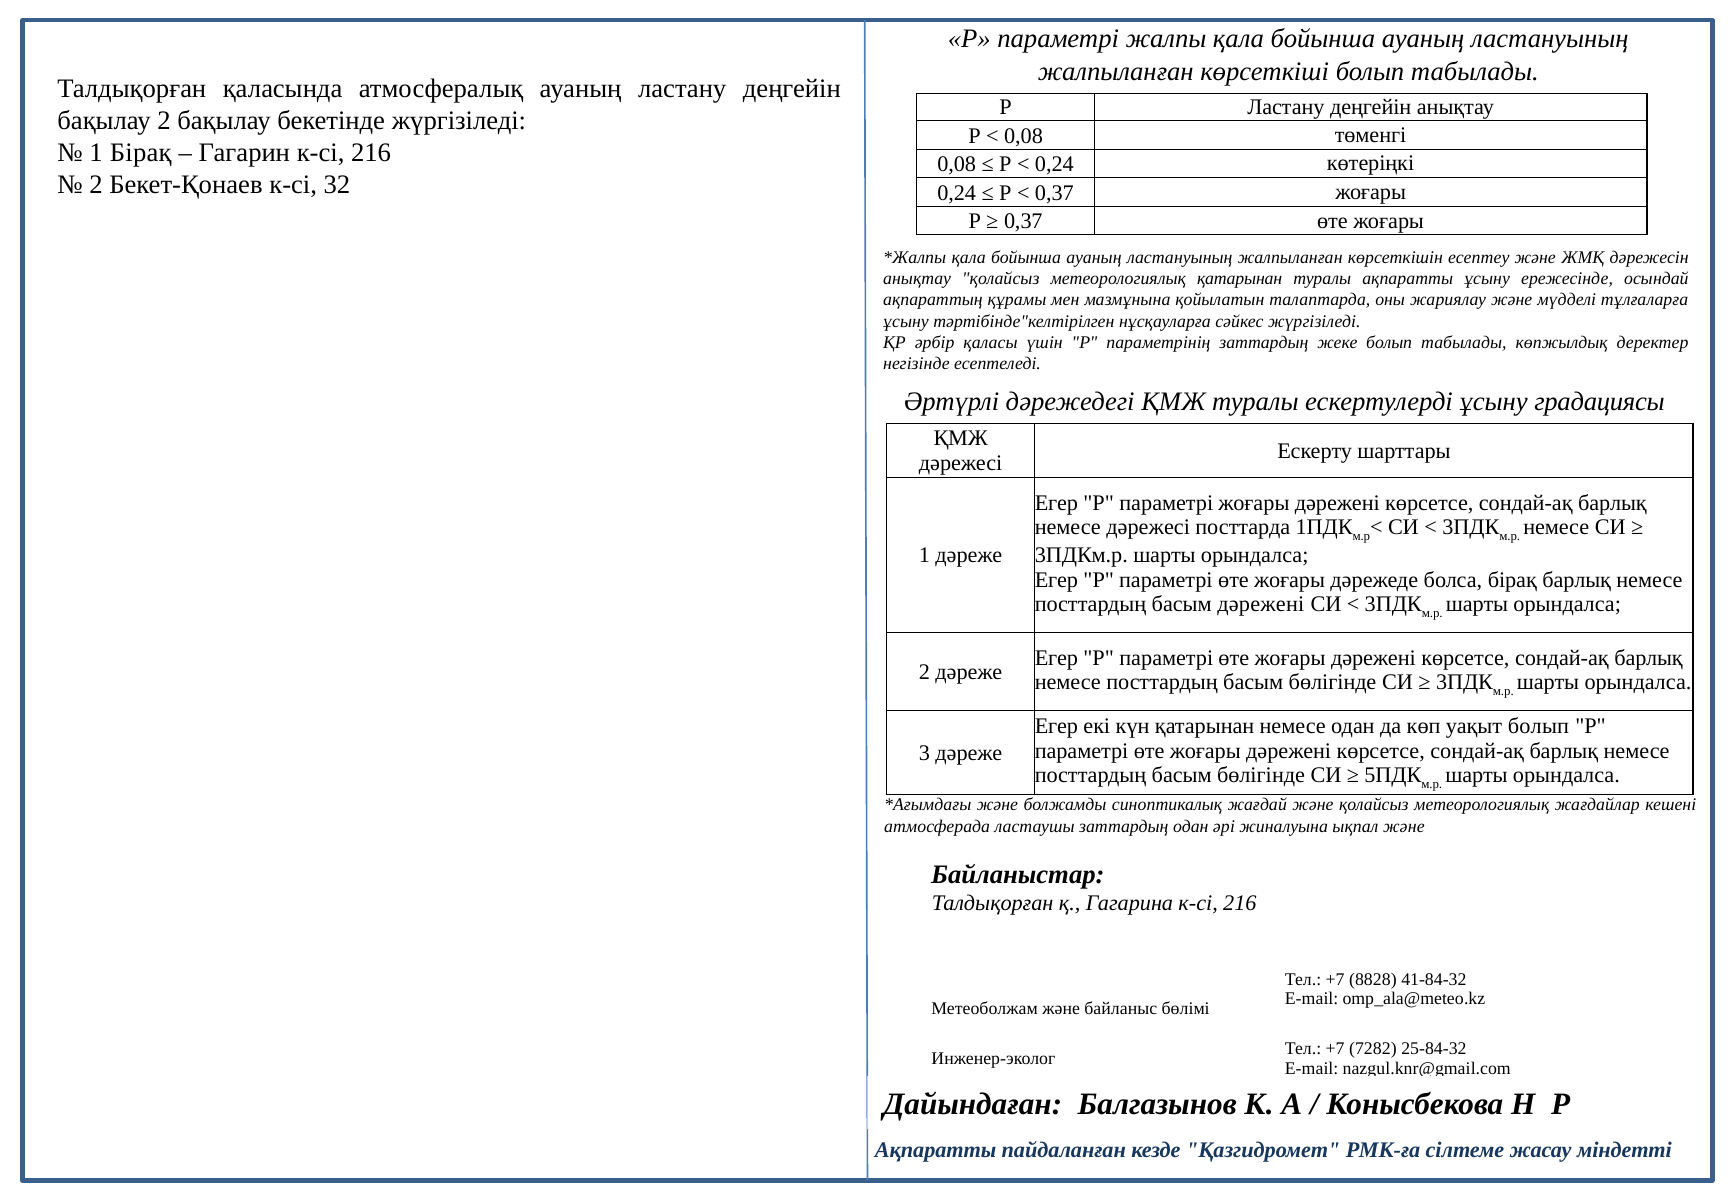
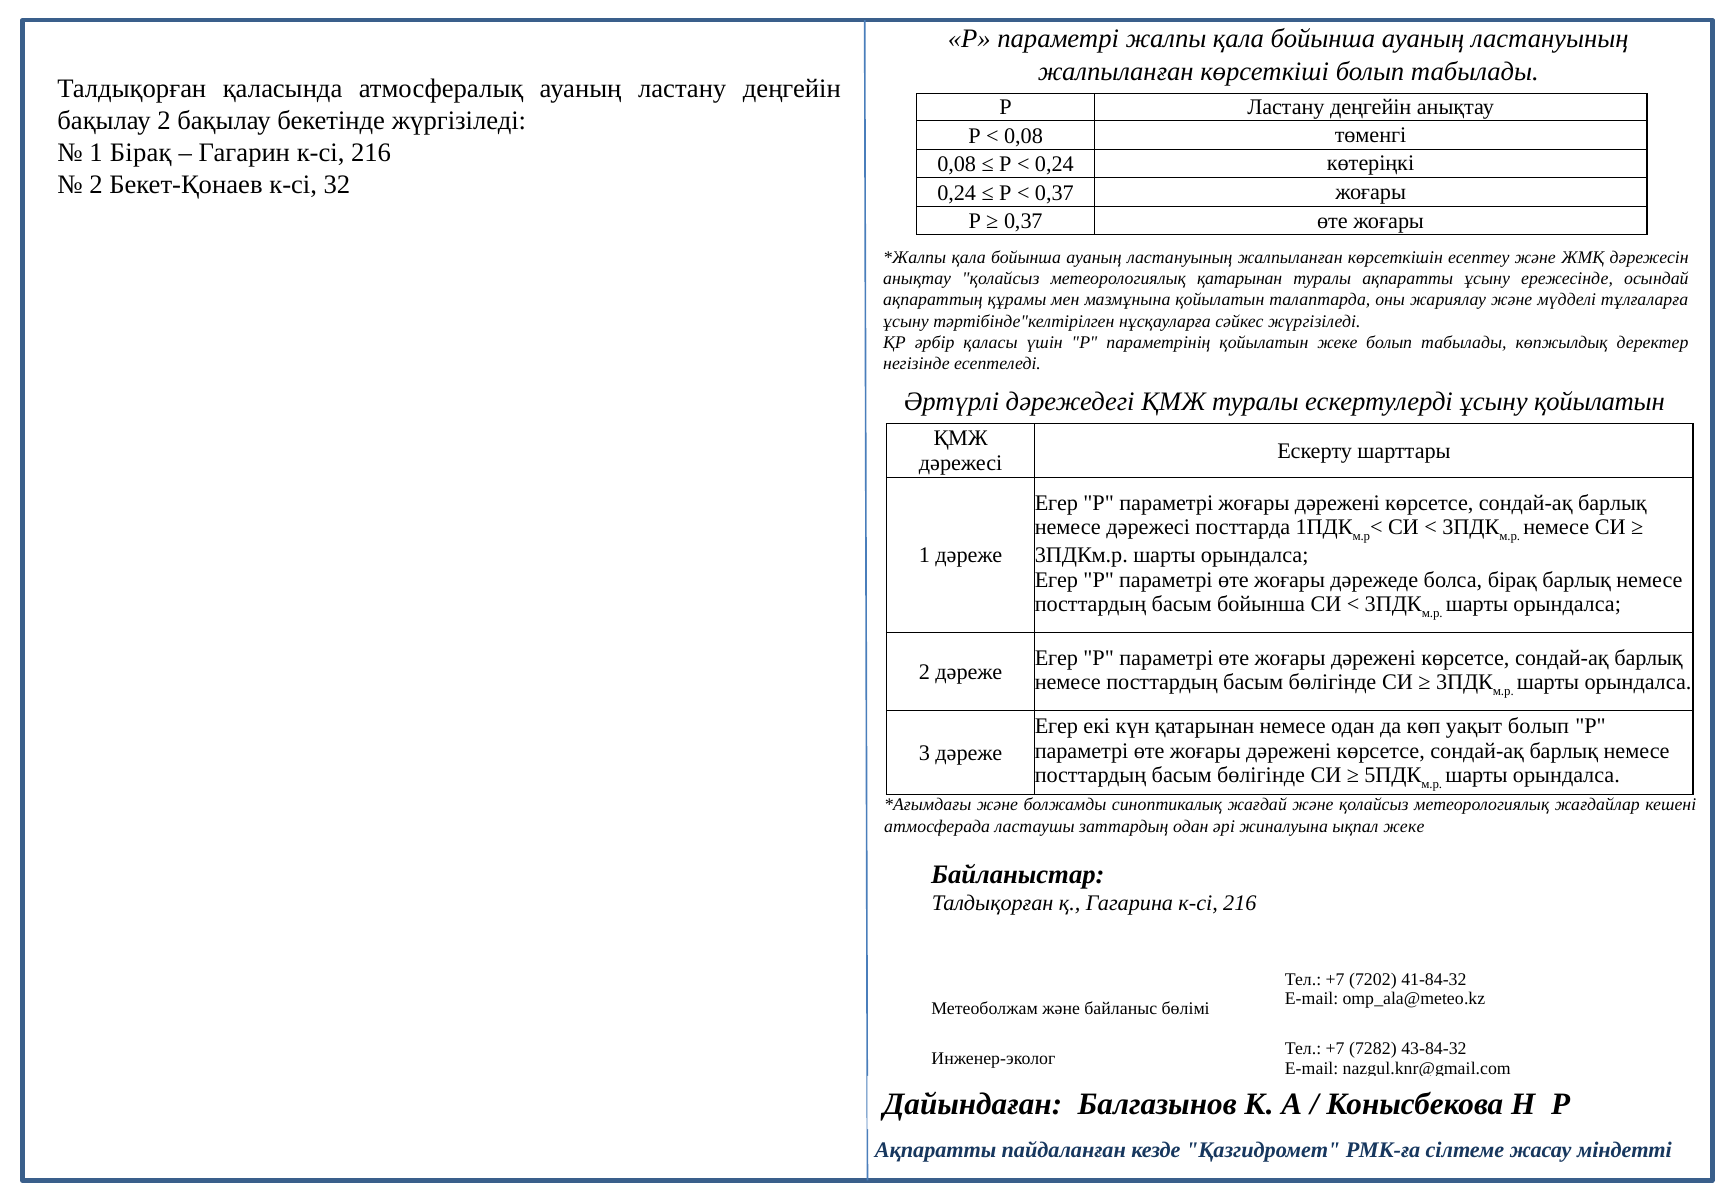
параметрінің заттардың: заттардың -> қойылатын
ұсыну градациясы: градациясы -> қойылатын
басым дәрежені: дәрежені -> бойынша
ықпал және: және -> жеке
8828: 8828 -> 7202
25-84-32: 25-84-32 -> 43-84-32
